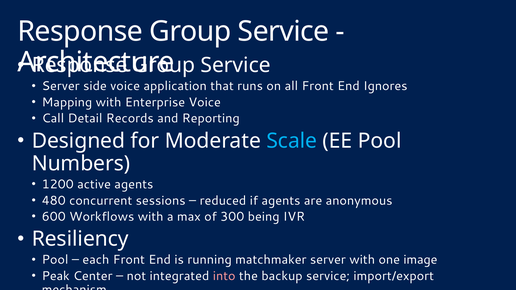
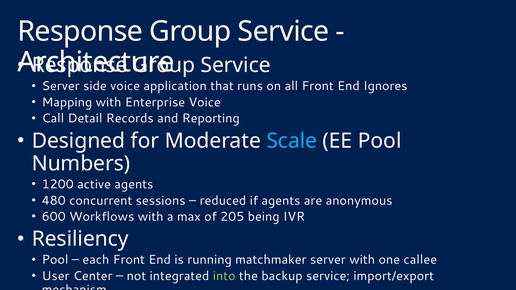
300: 300 -> 205
image: image -> callee
Peak: Peak -> User
into colour: pink -> light green
